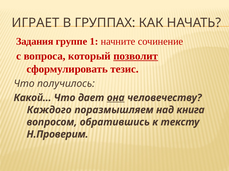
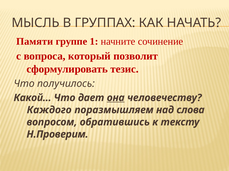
ИГРАЕТ: ИГРАЕТ -> МЫСЛЬ
Задания: Задания -> Памяти
позволит underline: present -> none
книга: книга -> слова
